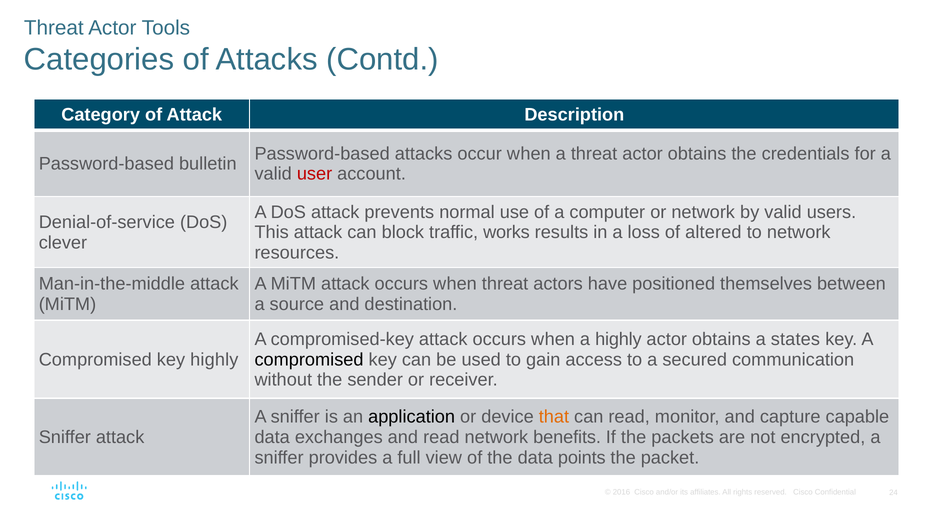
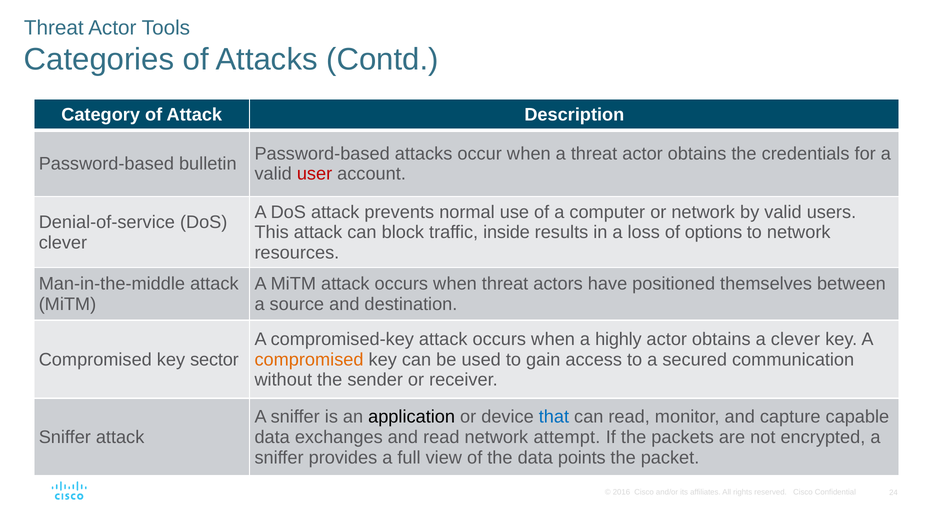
works: works -> inside
altered: altered -> options
a states: states -> clever
key highly: highly -> sector
compromised at (309, 359) colour: black -> orange
that colour: orange -> blue
benefits: benefits -> attempt
